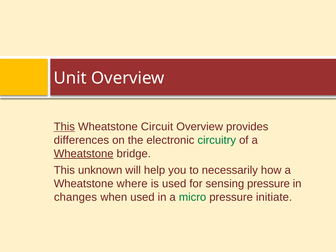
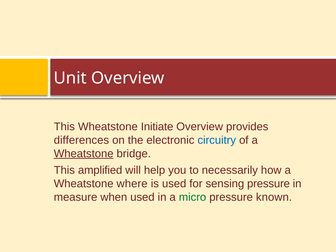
This at (64, 127) underline: present -> none
Circuit: Circuit -> Initiate
circuitry colour: green -> blue
unknown: unknown -> amplified
changes: changes -> measure
initiate: initiate -> known
